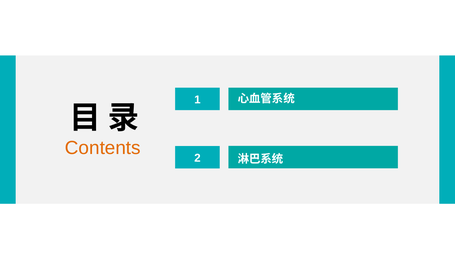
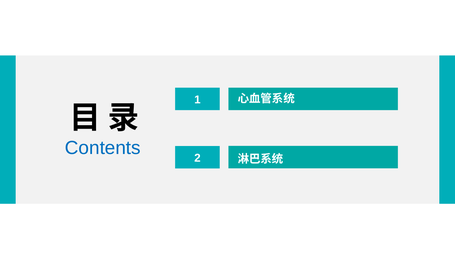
Contents colour: orange -> blue
